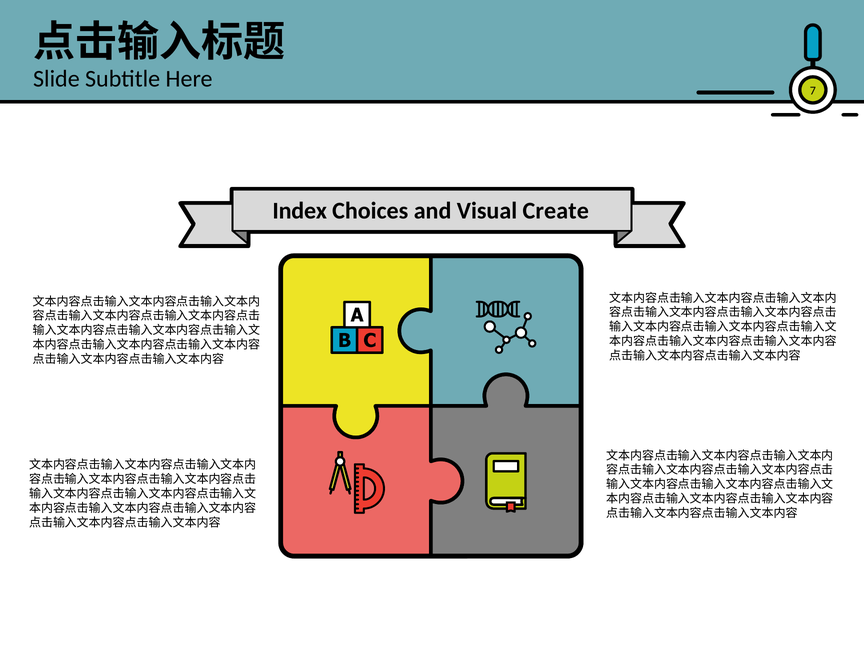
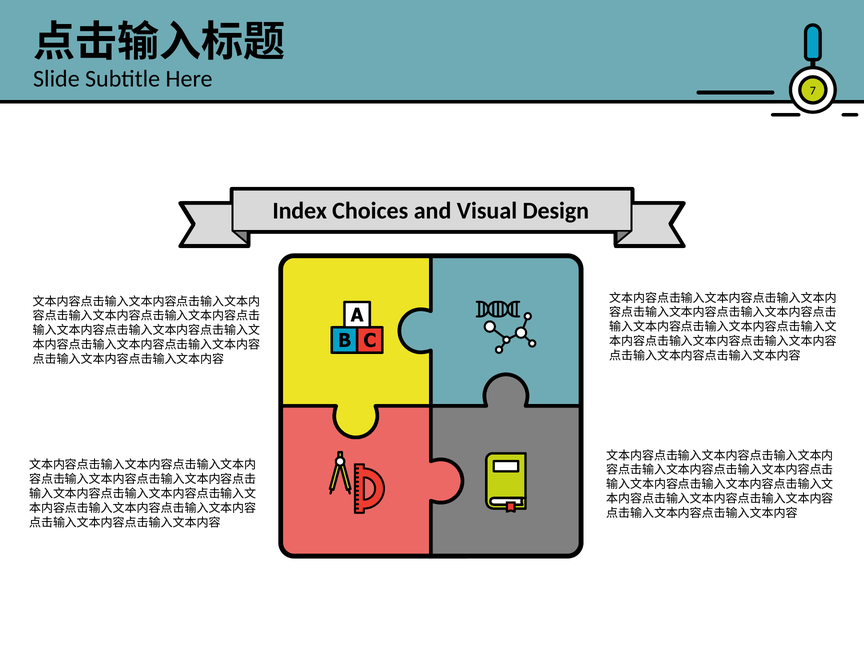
Create: Create -> Design
